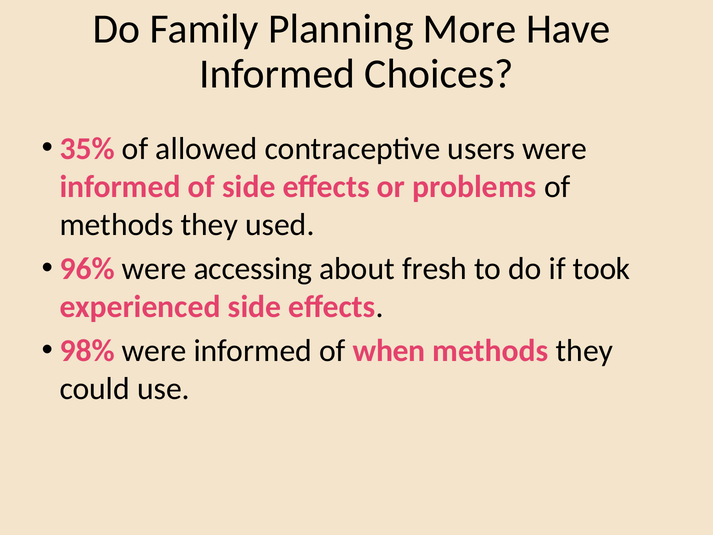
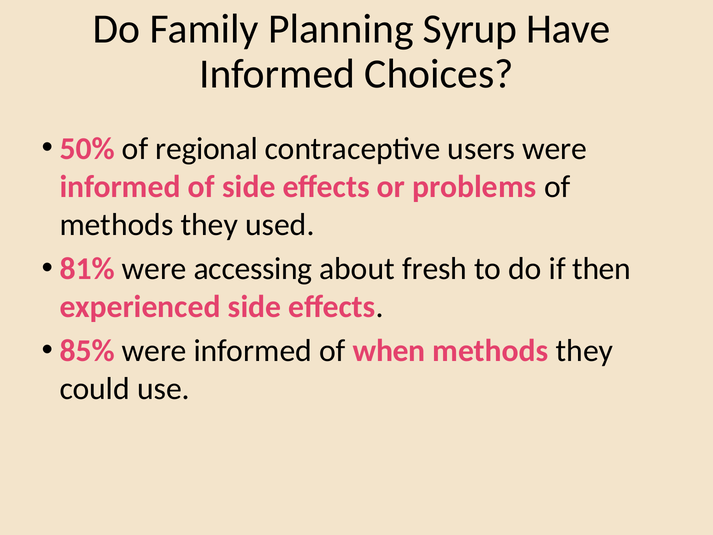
More: More -> Syrup
35%: 35% -> 50%
allowed: allowed -> regional
96%: 96% -> 81%
took: took -> then
98%: 98% -> 85%
